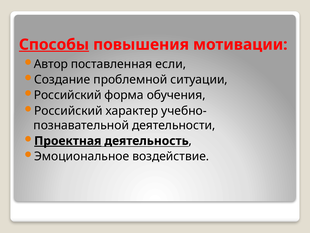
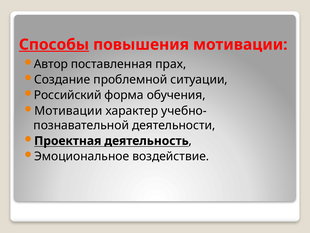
если: если -> прах
Российский at (68, 111): Российский -> Мотивации
Проектная underline: present -> none
